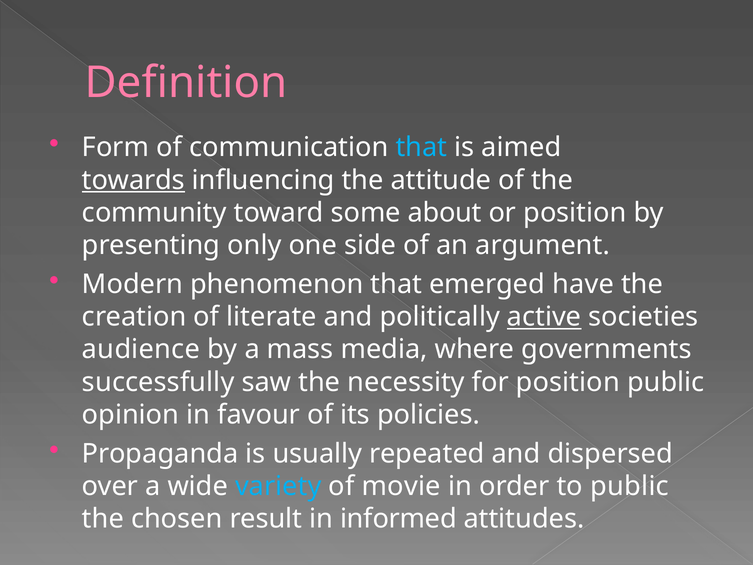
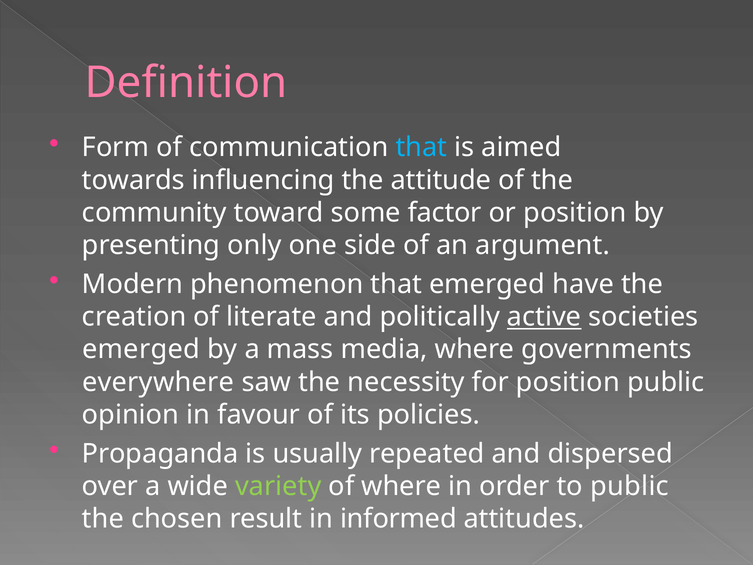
towards underline: present -> none
about: about -> factor
audience at (141, 349): audience -> emerged
successfully: successfully -> everywhere
variety colour: light blue -> light green
of movie: movie -> where
